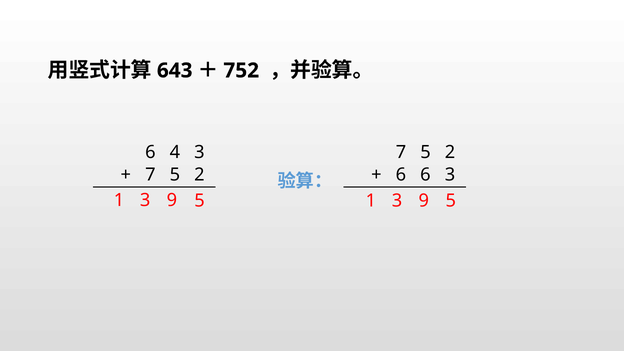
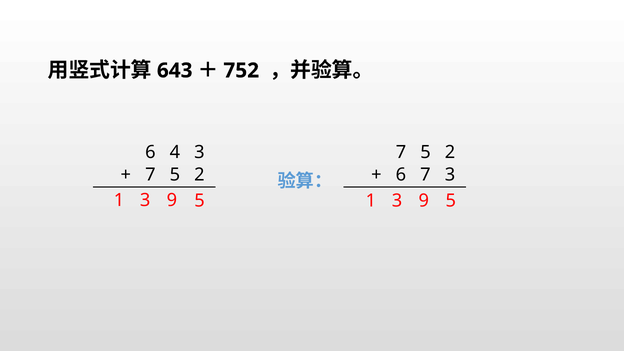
6 6: 6 -> 7
